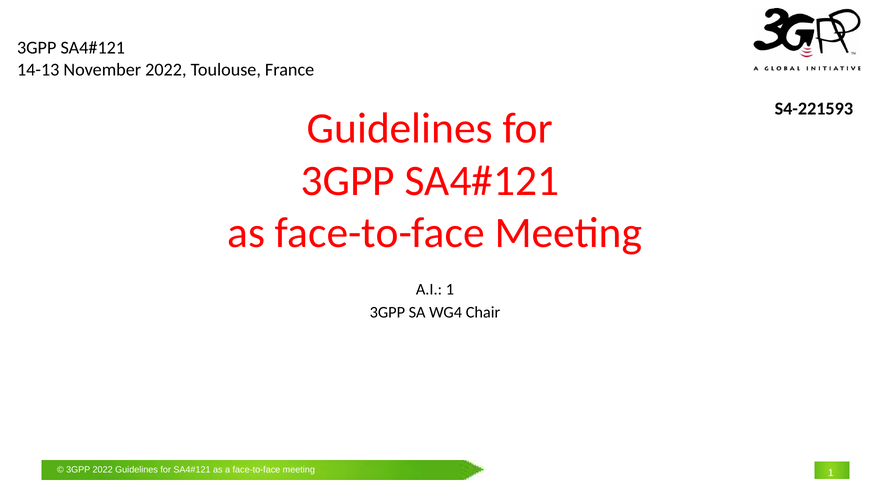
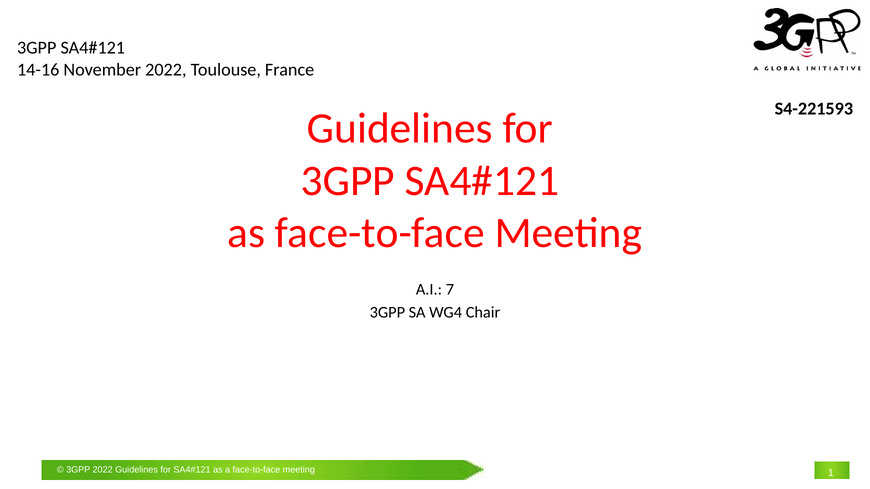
14-13: 14-13 -> 14-16
A.I 1: 1 -> 7
